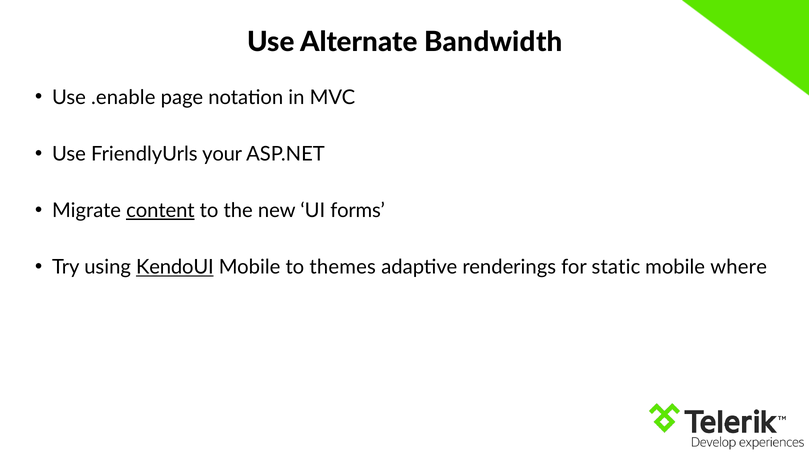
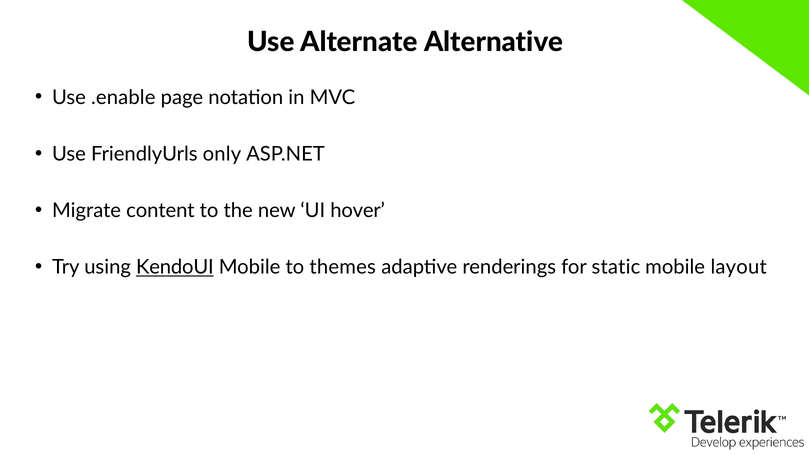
Bandwidth: Bandwidth -> Alternative
your: your -> only
content underline: present -> none
forms: forms -> hover
where: where -> layout
